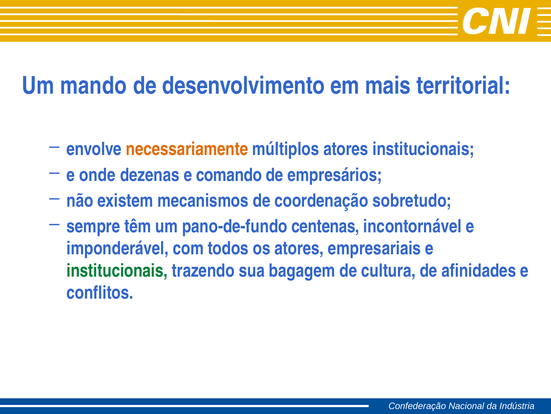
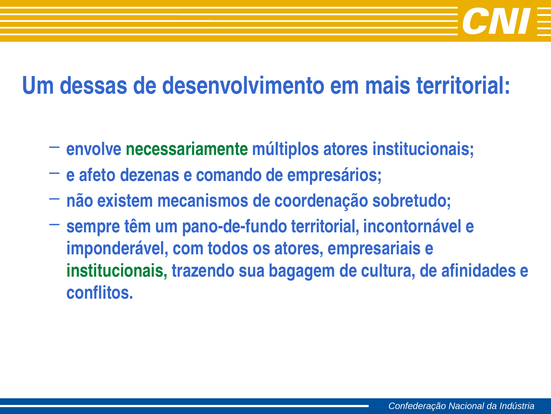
mando: mando -> dessas
necessariamente colour: orange -> green
onde: onde -> afeto
pano-de-fundo centenas: centenas -> territorial
